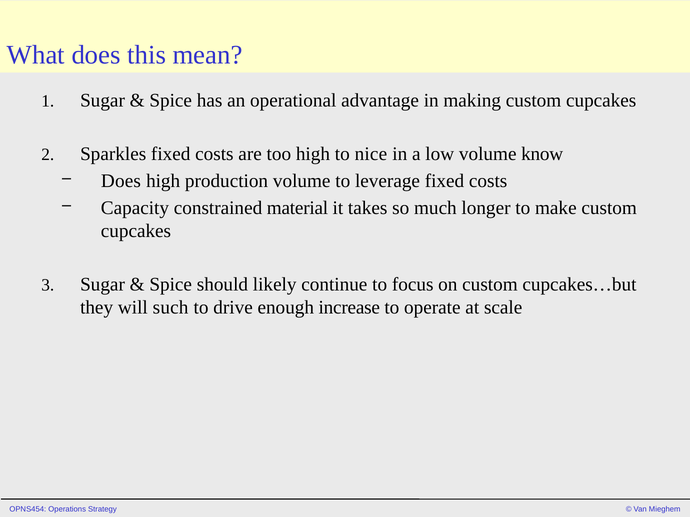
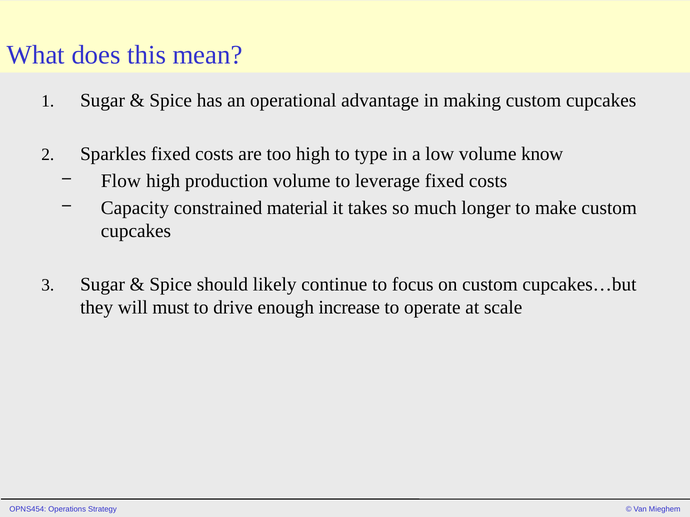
nice: nice -> type
Does at (121, 181): Does -> Flow
such: such -> must
